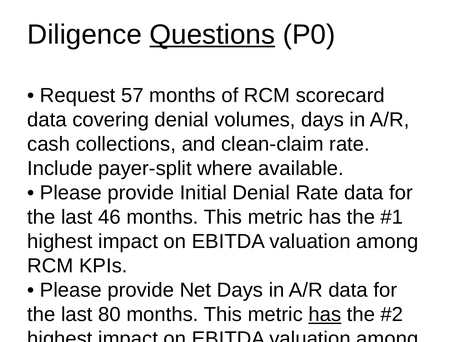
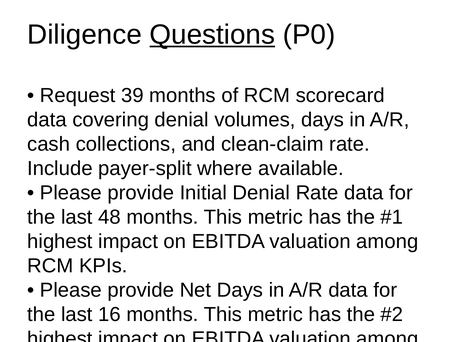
57: 57 -> 39
46: 46 -> 48
80: 80 -> 16
has at (325, 315) underline: present -> none
